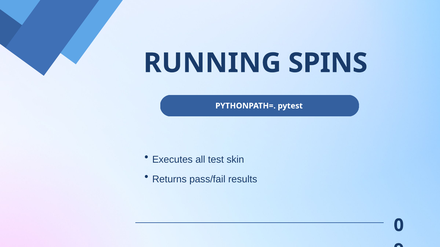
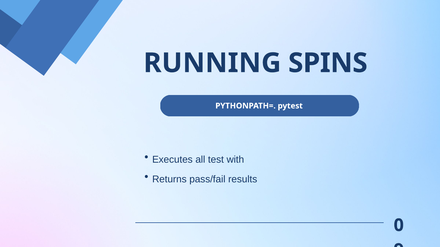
skin: skin -> with
